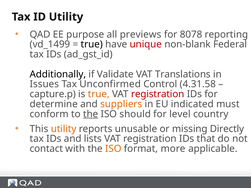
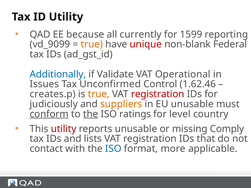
purpose: purpose -> because
previews: previews -> currently
8078: 8078 -> 1599
vd_1499: vd_1499 -> vd_9099
true at (92, 44) colour: black -> orange
Additionally colour: black -> blue
Translations: Translations -> Operational
4.31.58: 4.31.58 -> 1.62.46
capture.p: capture.p -> creates.p
determine: determine -> judiciously
EU indicated: indicated -> unusable
conform underline: none -> present
should: should -> ratings
utility at (64, 129) colour: orange -> red
Directly: Directly -> Comply
ISO at (113, 149) colour: orange -> blue
